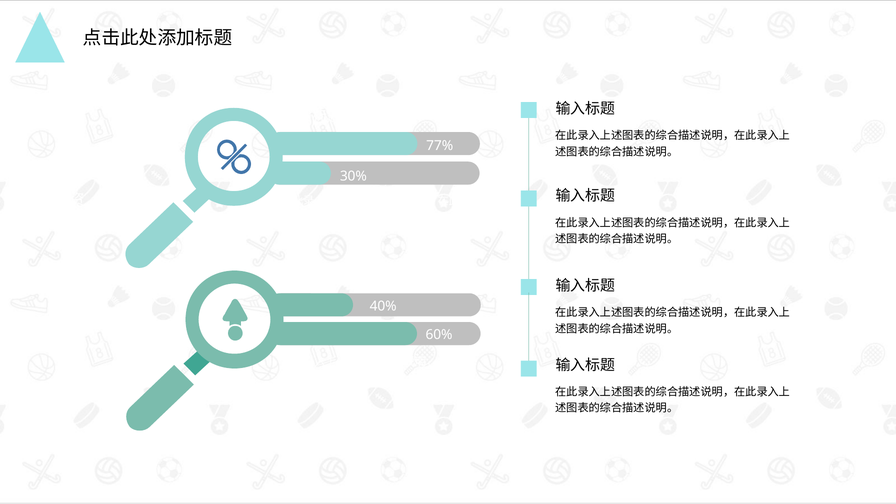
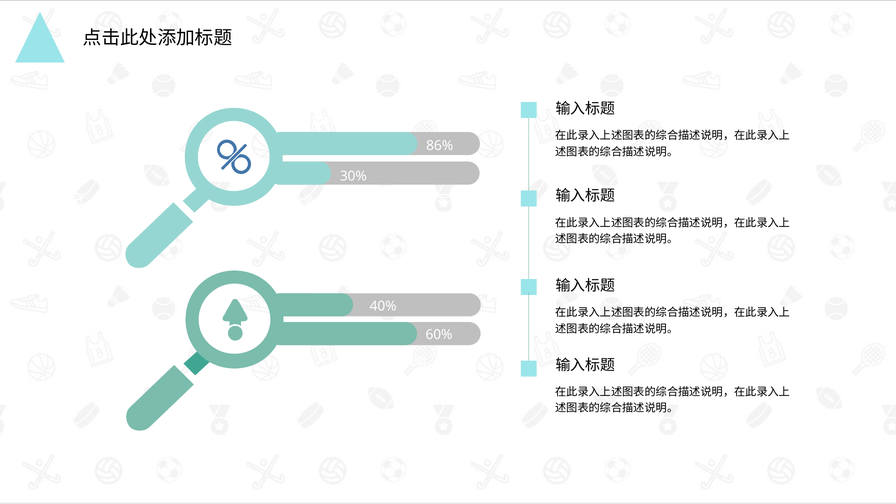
77%: 77% -> 86%
